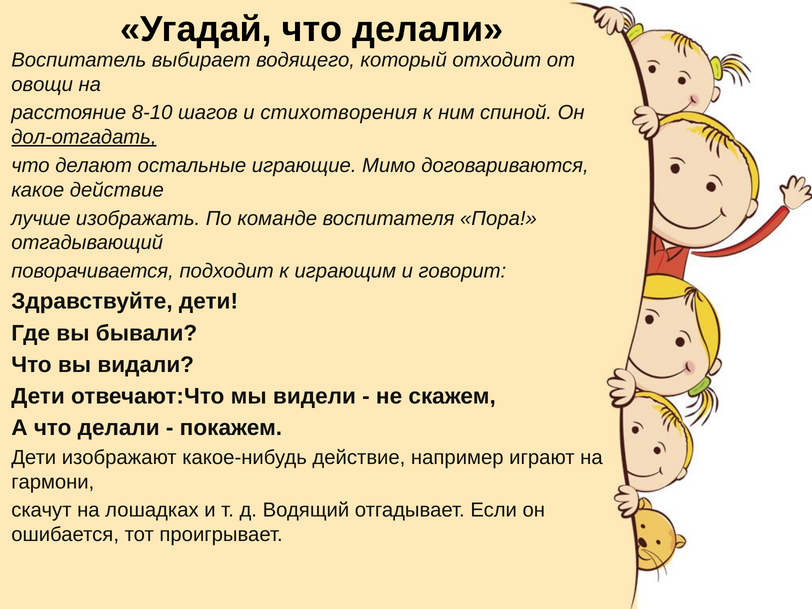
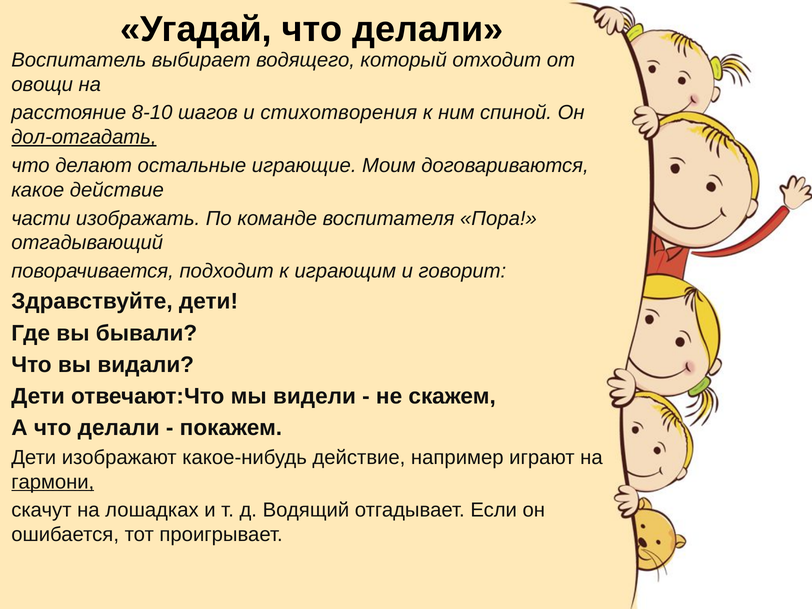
Мимо: Мимо -> Моим
лучше: лучше -> части
гармони underline: none -> present
